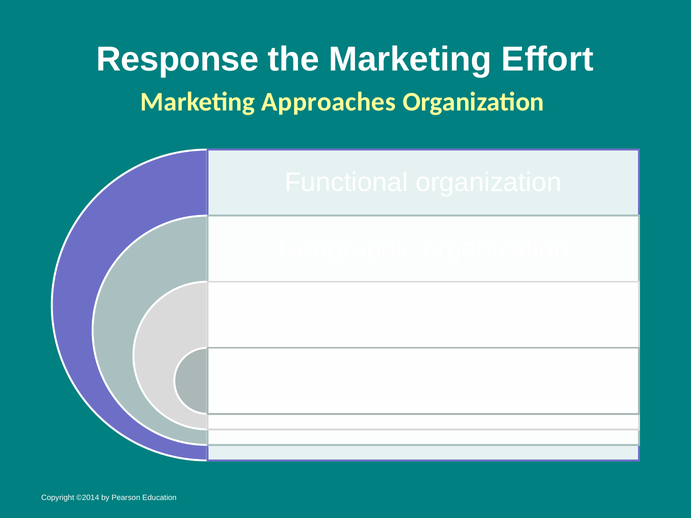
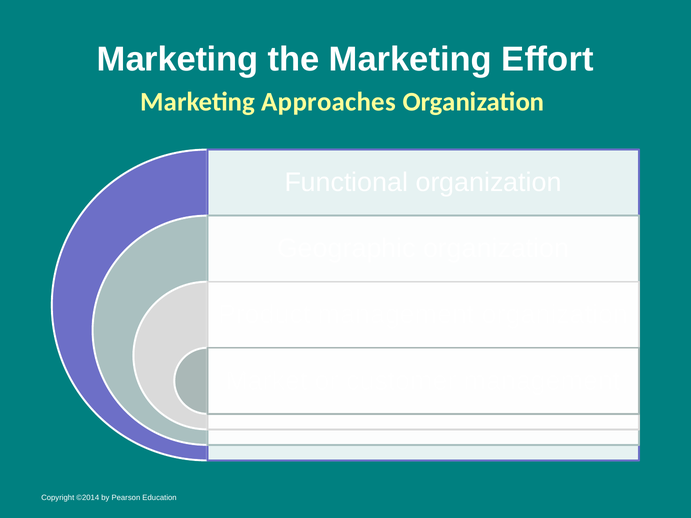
Response at (178, 59): Response -> Marketing
